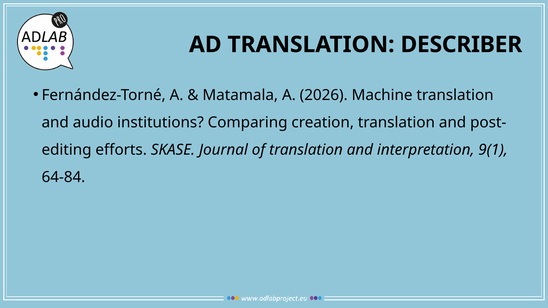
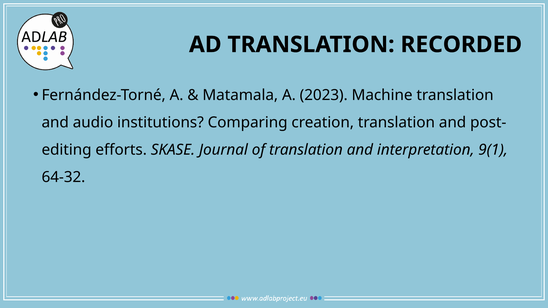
DESCRIBER: DESCRIBER -> RECORDED
2026: 2026 -> 2023
64-84: 64-84 -> 64-32
